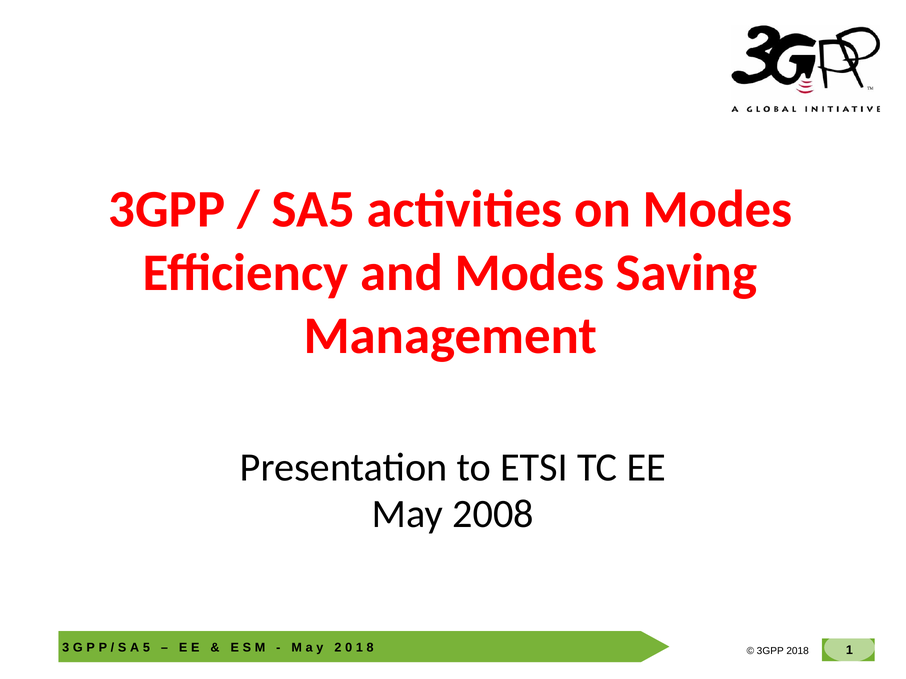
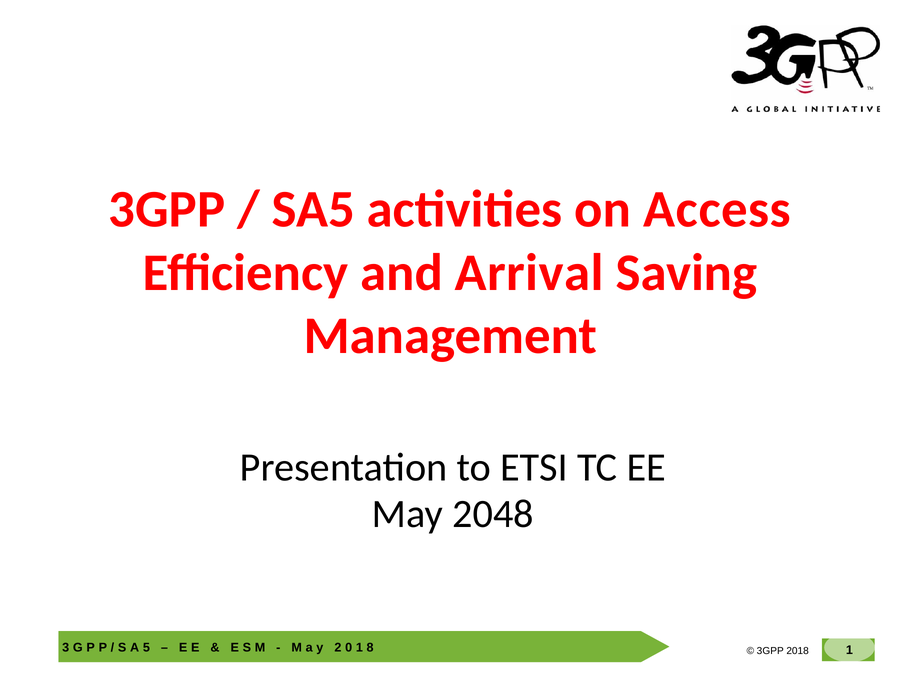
on Modes: Modes -> Access
and Modes: Modes -> Arrival
2008: 2008 -> 2048
